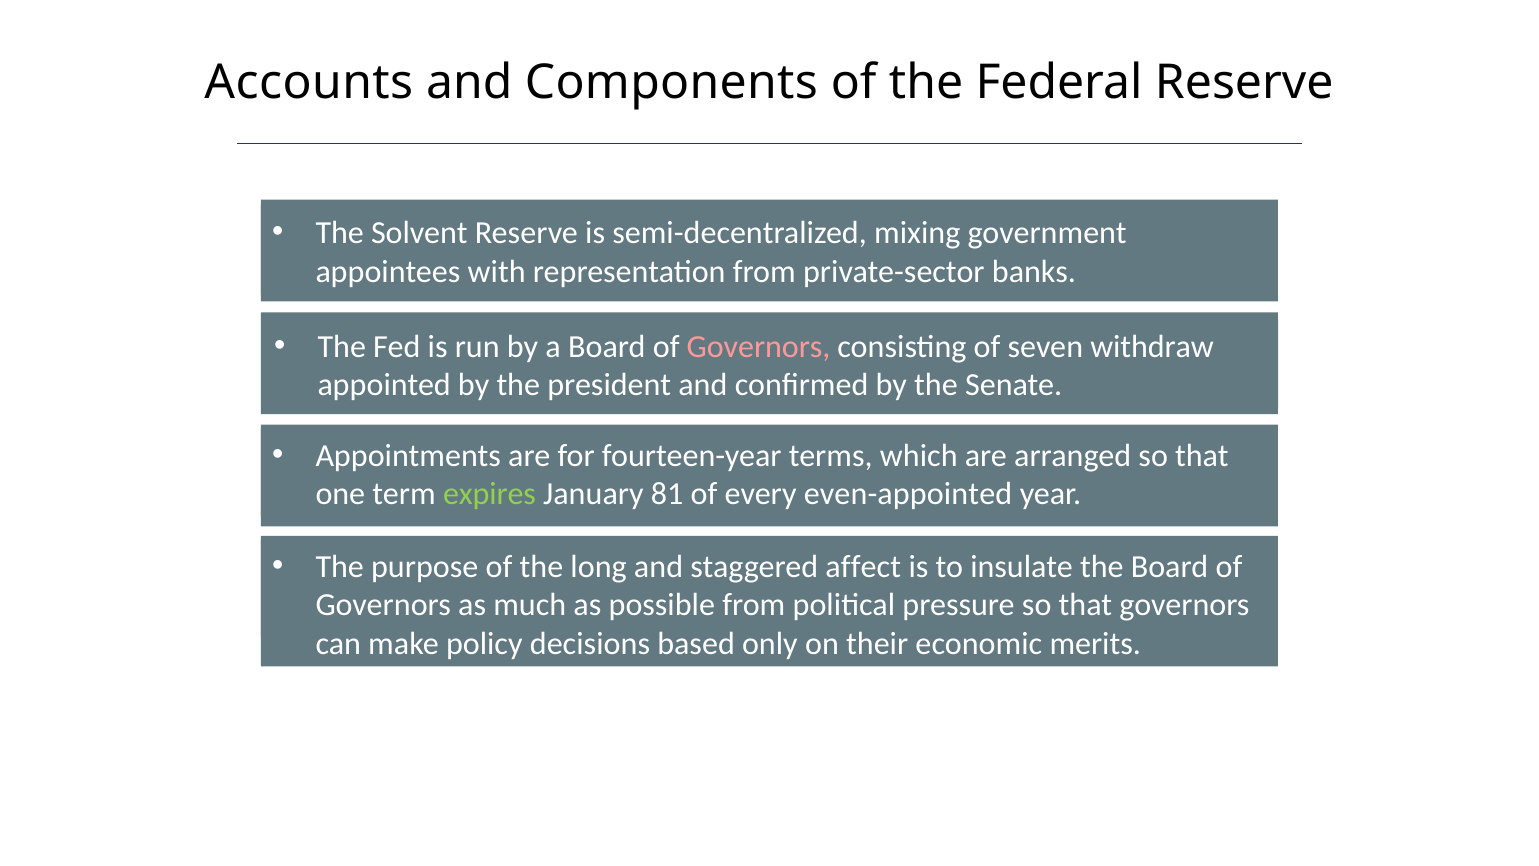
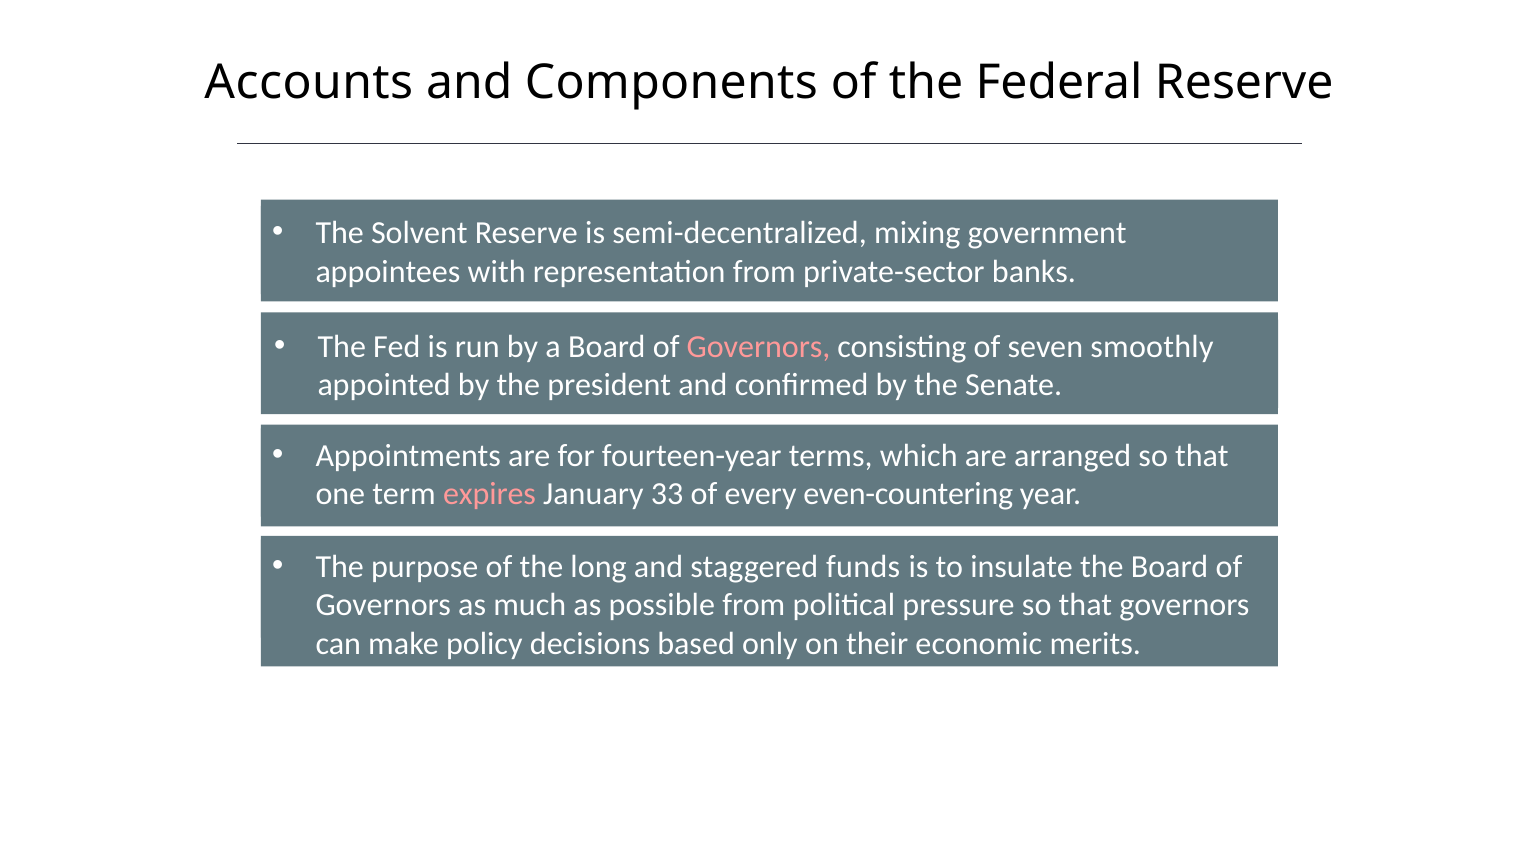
withdraw: withdraw -> smoothly
expires colour: light green -> pink
81: 81 -> 33
even-appointed: even-appointed -> even-countering
affect: affect -> funds
